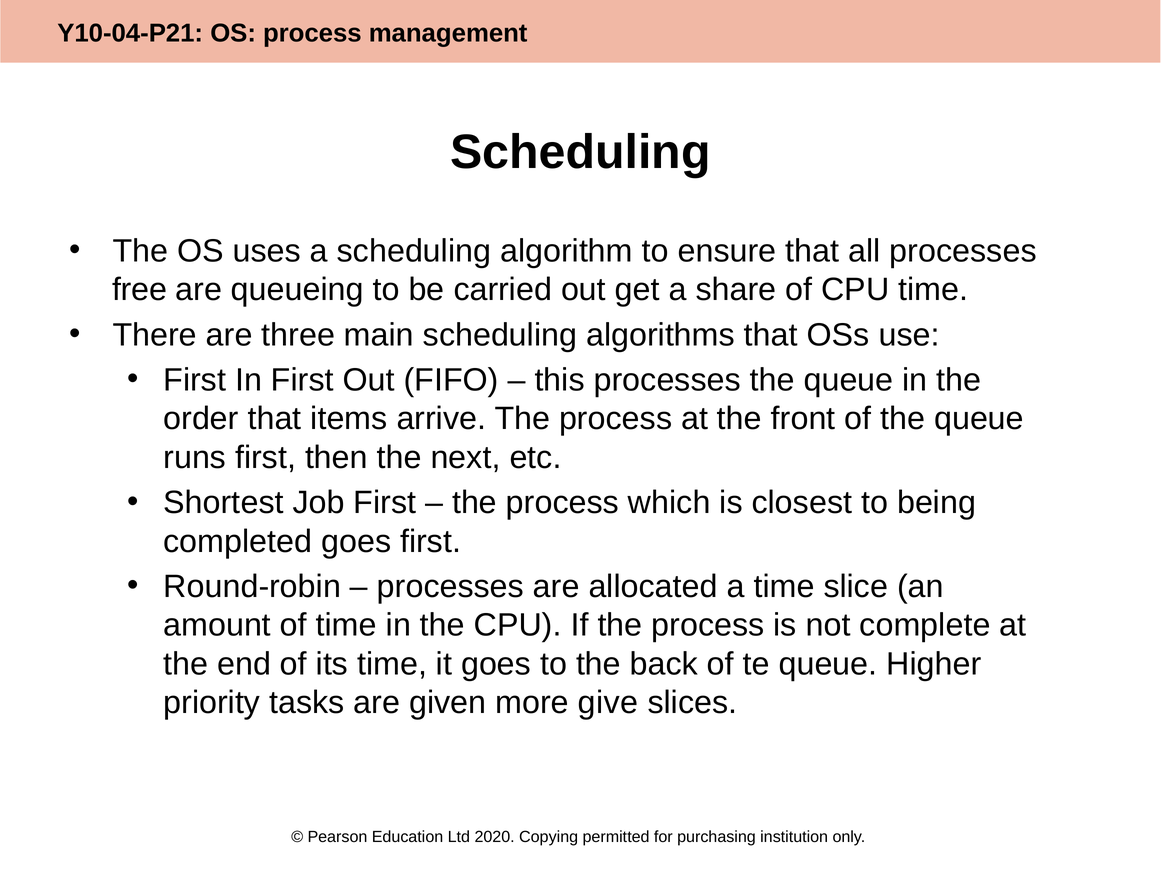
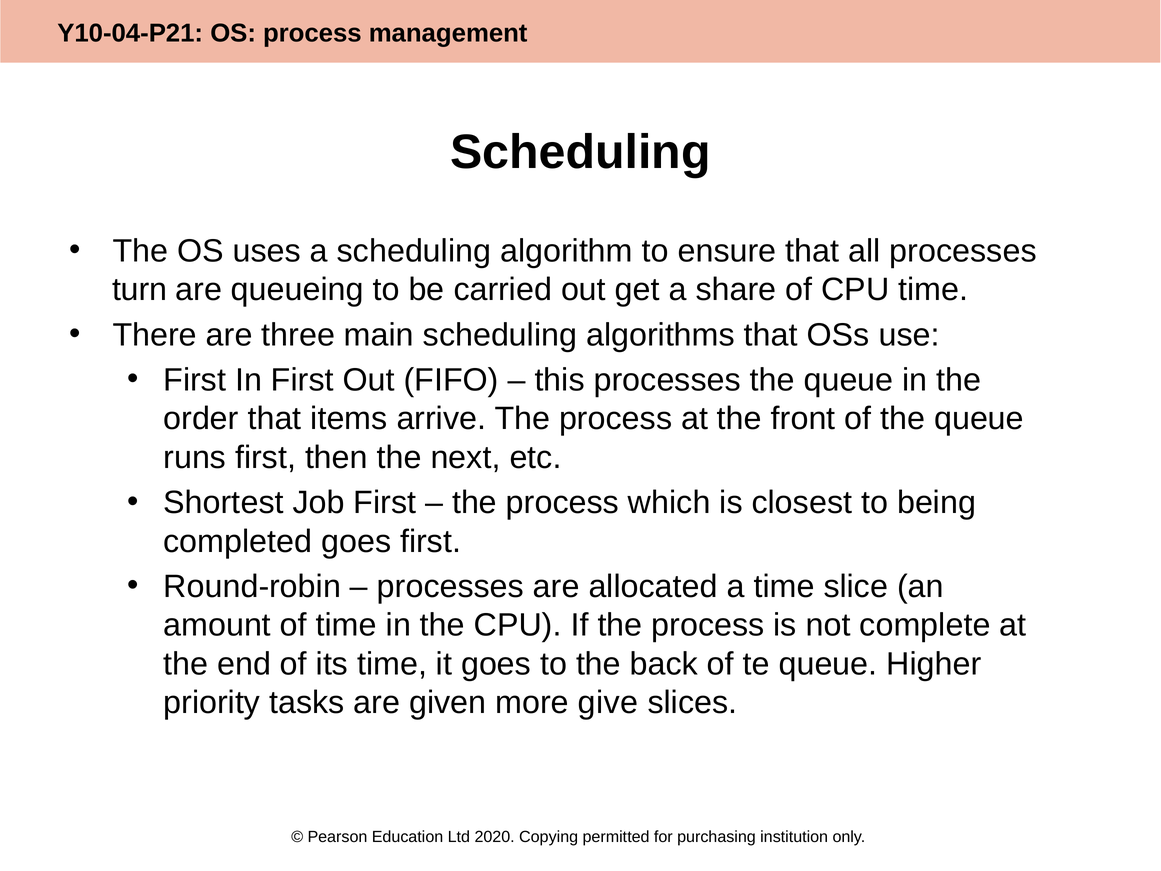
free: free -> turn
